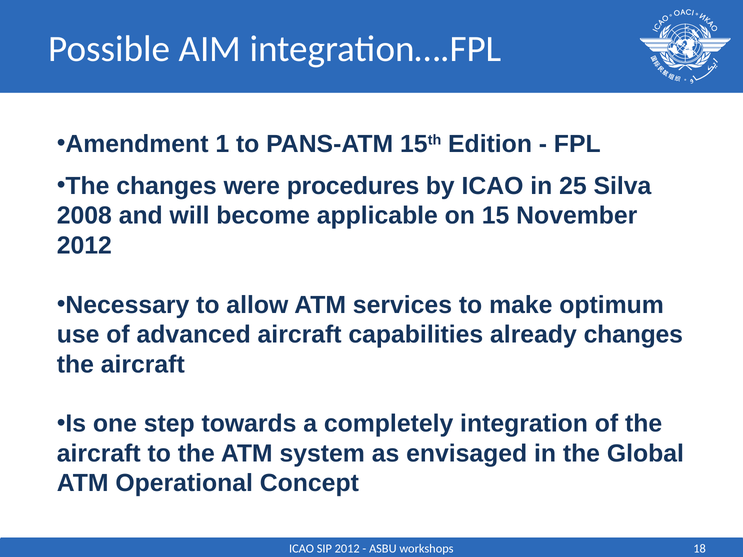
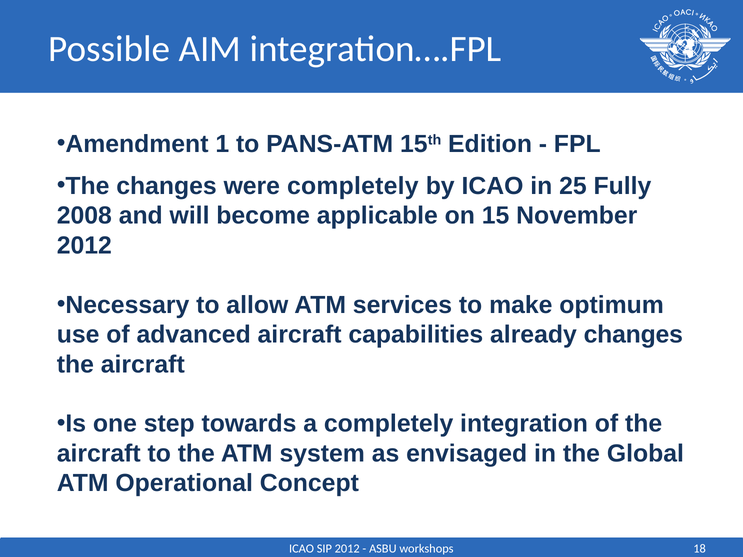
were procedures: procedures -> completely
Silva: Silva -> Fully
